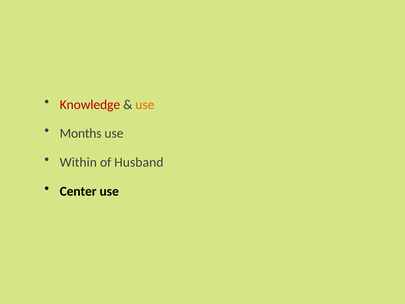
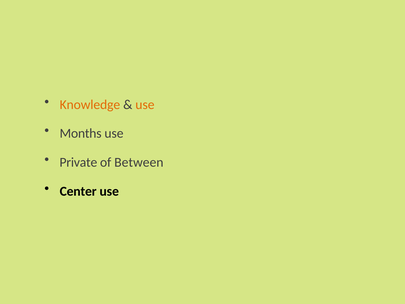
Knowledge colour: red -> orange
Within: Within -> Private
Husband: Husband -> Between
